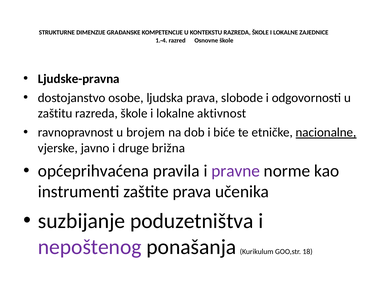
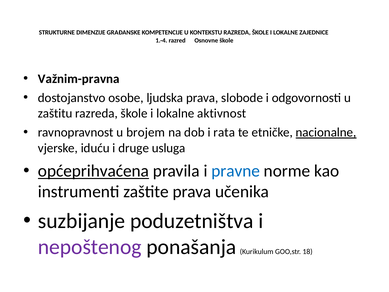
Ljudske-pravna: Ljudske-pravna -> Važnim-pravna
biće: biće -> rata
javno: javno -> iduću
brižna: brižna -> usluga
općeprihvaćena underline: none -> present
pravne colour: purple -> blue
